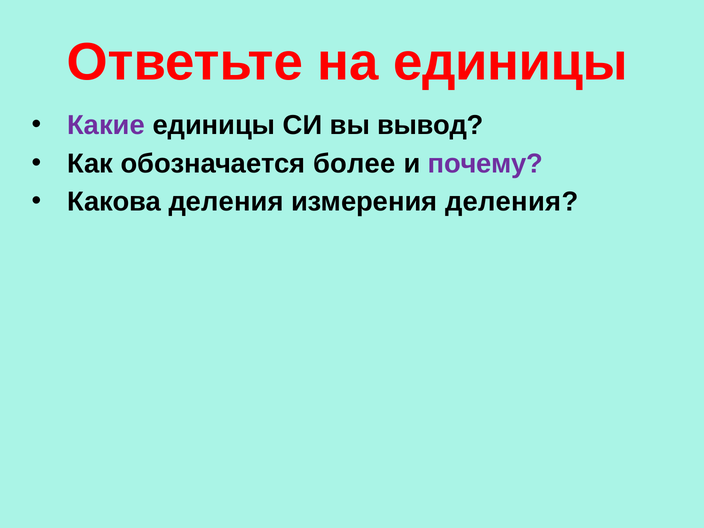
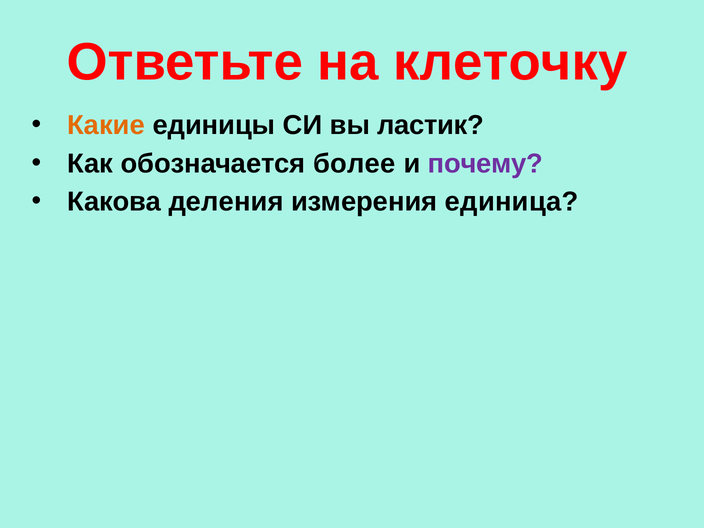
на единицы: единицы -> клеточку
Какие colour: purple -> orange
вывод: вывод -> ластик
измерения деления: деления -> единица
